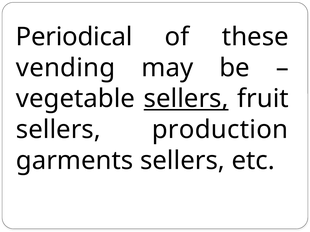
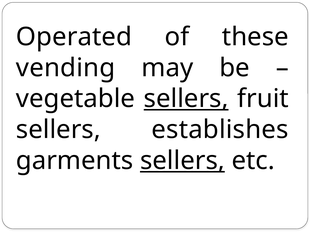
Periodical: Periodical -> Operated
production: production -> establishes
sellers at (182, 161) underline: none -> present
